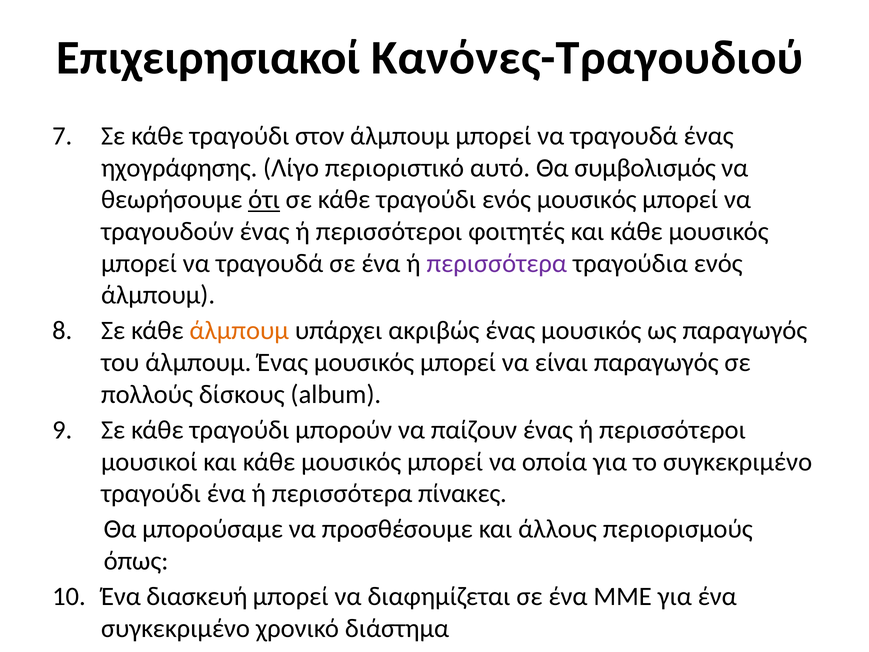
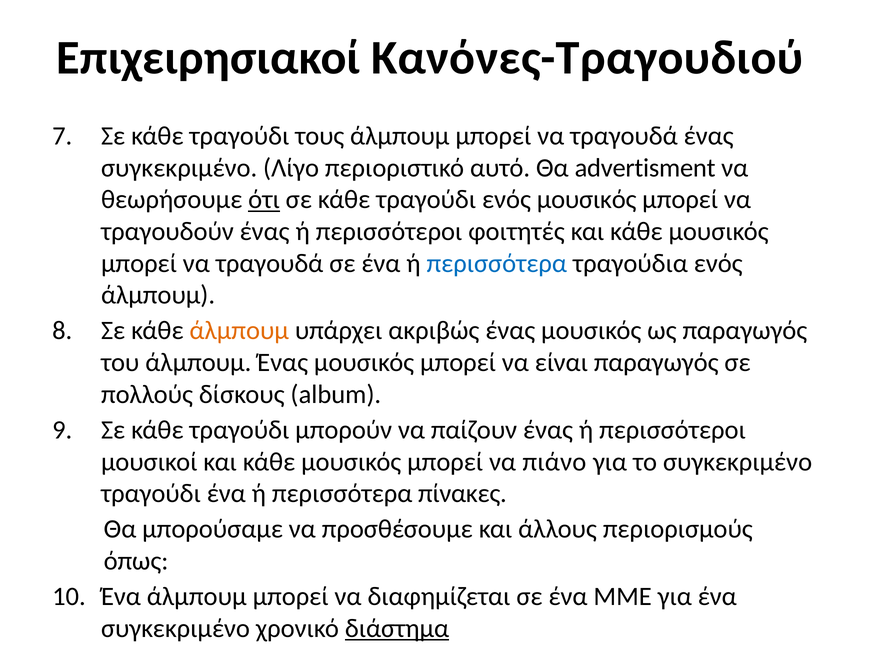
στον: στον -> τους
ηχογράφησης at (179, 168): ηχογράφησης -> συγκεκριμένο
συμβολισμός: συμβολισμός -> advertisment
περισσότερα at (497, 263) colour: purple -> blue
οποία: οποία -> πιάνο
Ένα διασκευή: διασκευή -> άλμπουμ
διάστημα underline: none -> present
